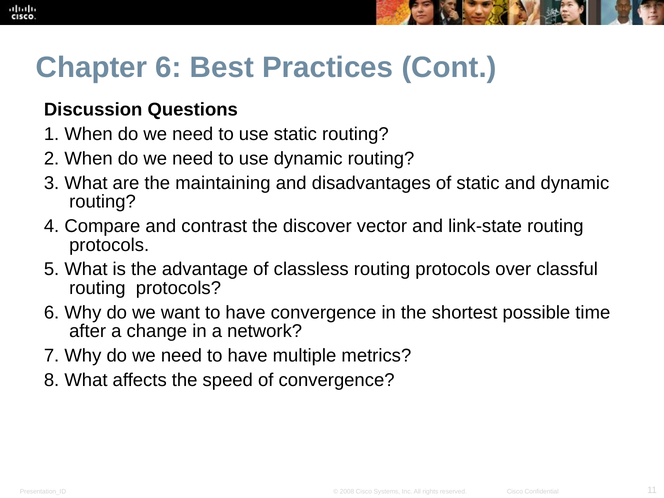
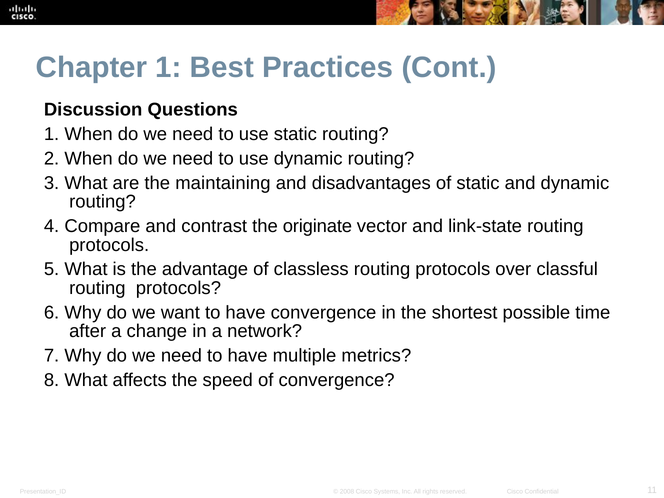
Chapter 6: 6 -> 1
discover: discover -> originate
